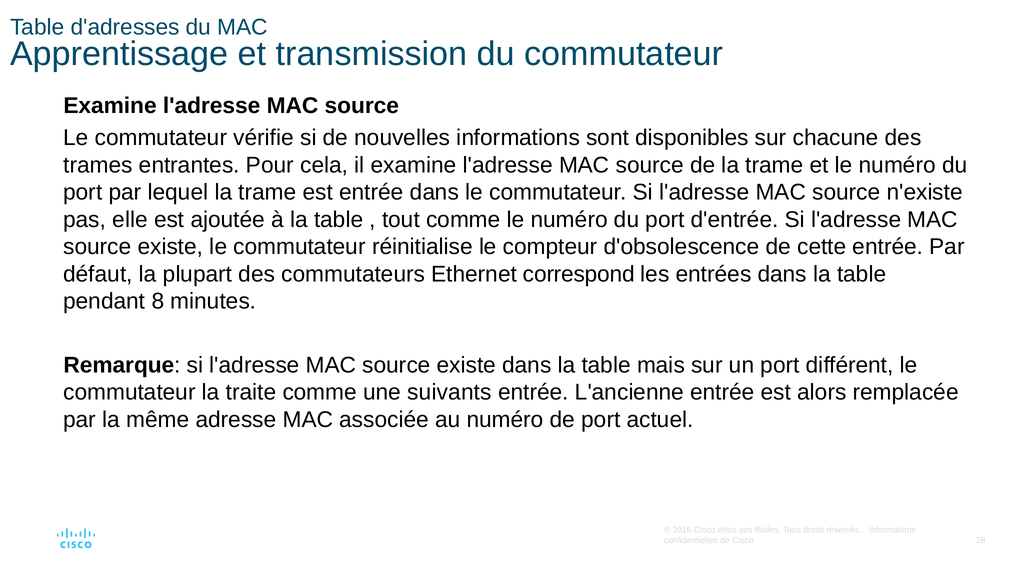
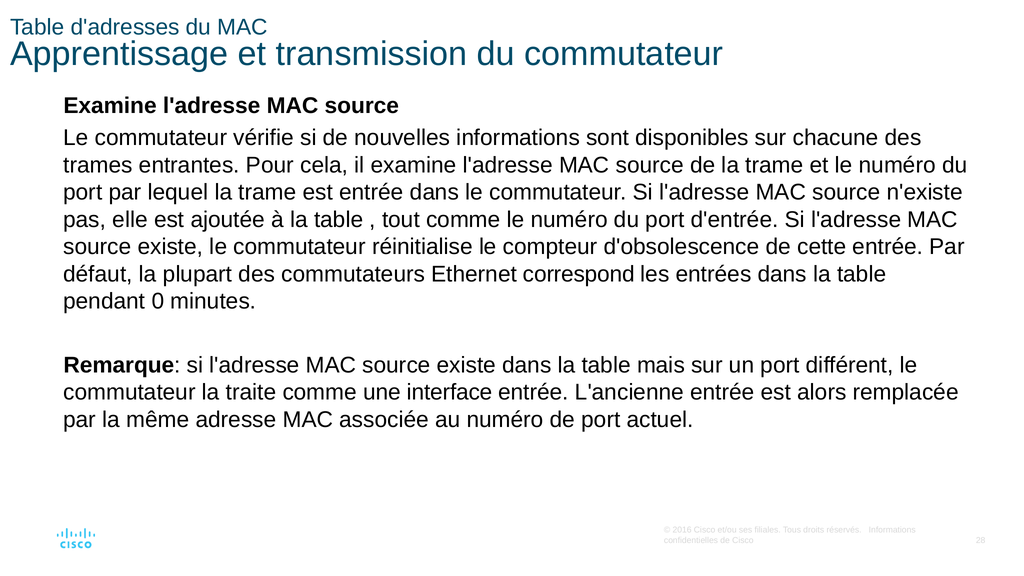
8: 8 -> 0
suivants: suivants -> interface
